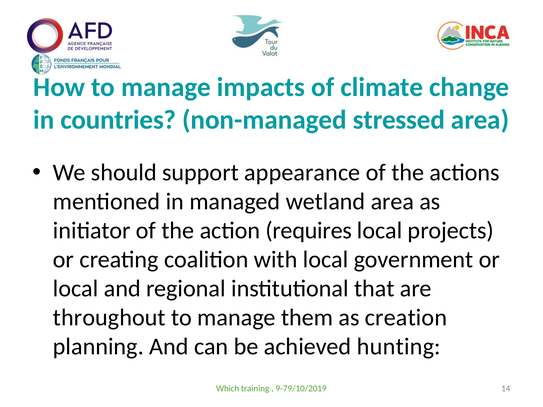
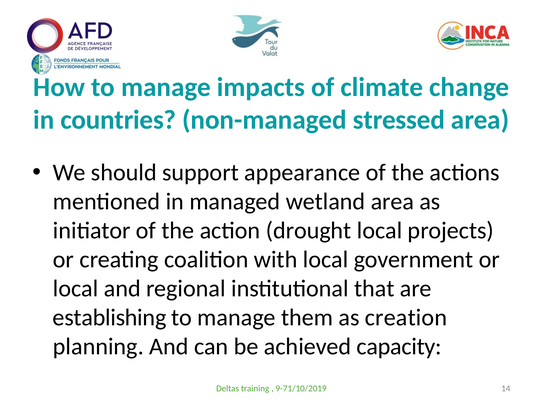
requires: requires -> drought
throughout: throughout -> establishing
hunting: hunting -> capacity
Which: Which -> Deltas
9-79/10/2019: 9-79/10/2019 -> 9-71/10/2019
